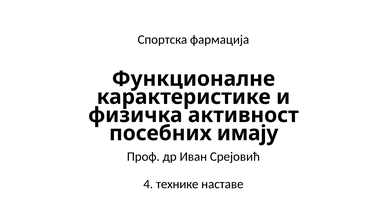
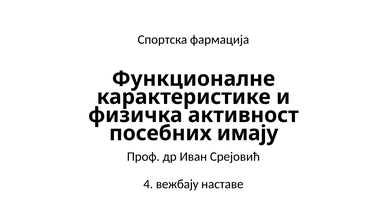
технике: технике -> вежбају
